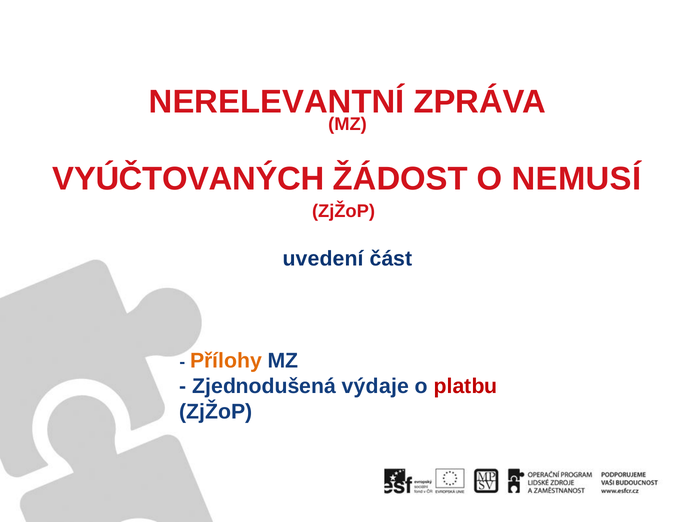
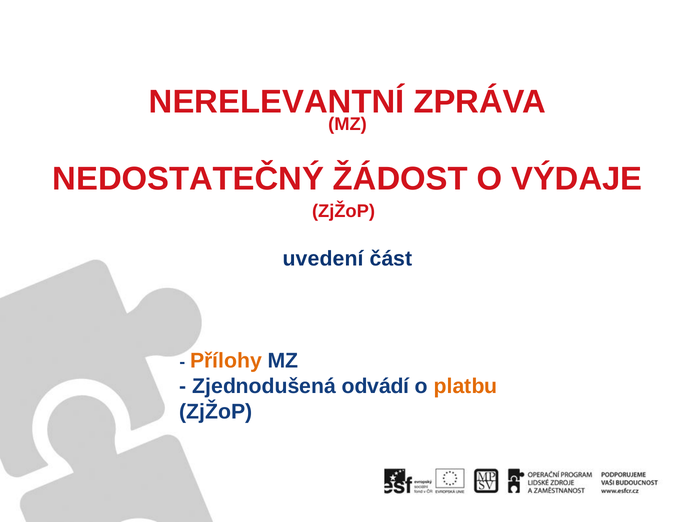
VYÚČTOVANÝCH: VYÚČTOVANÝCH -> NEDOSTATEČNÝ
NEMUSÍ: NEMUSÍ -> VÝDAJE
výdaje: výdaje -> odvádí
platbu colour: red -> orange
